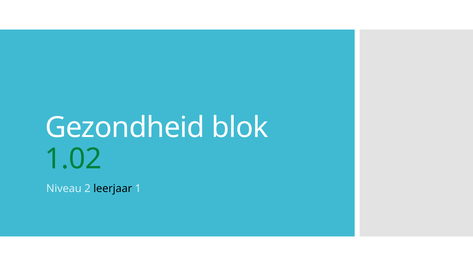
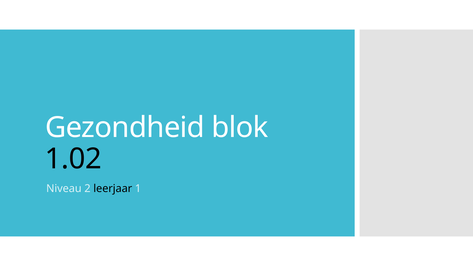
1.02 colour: green -> black
